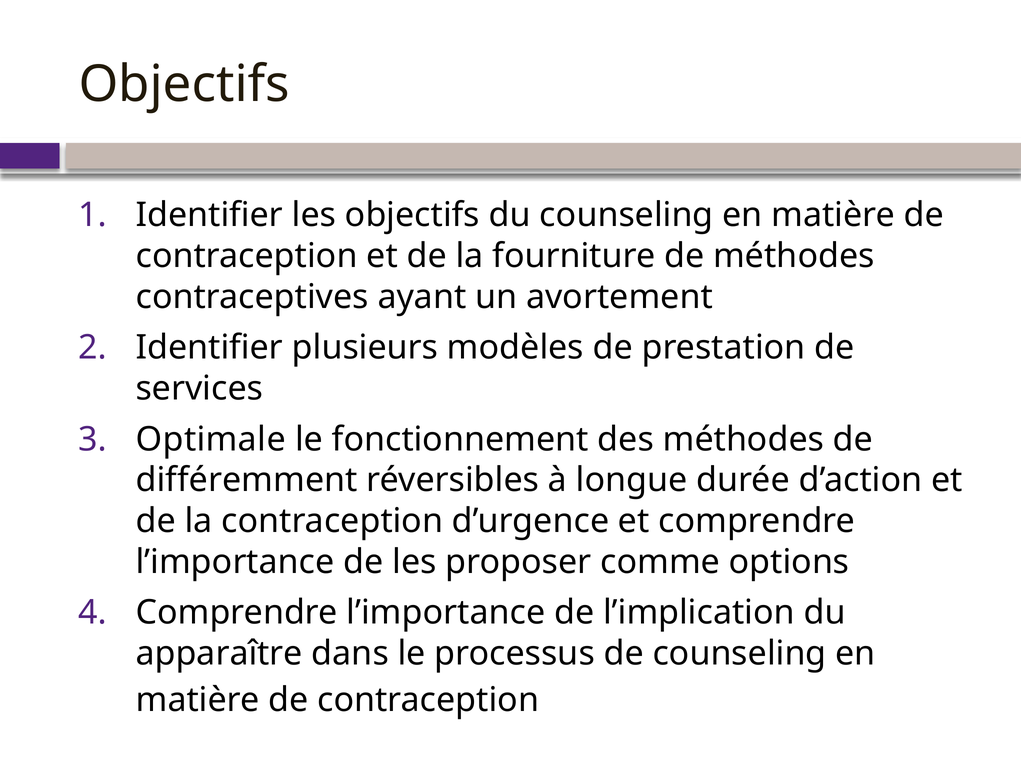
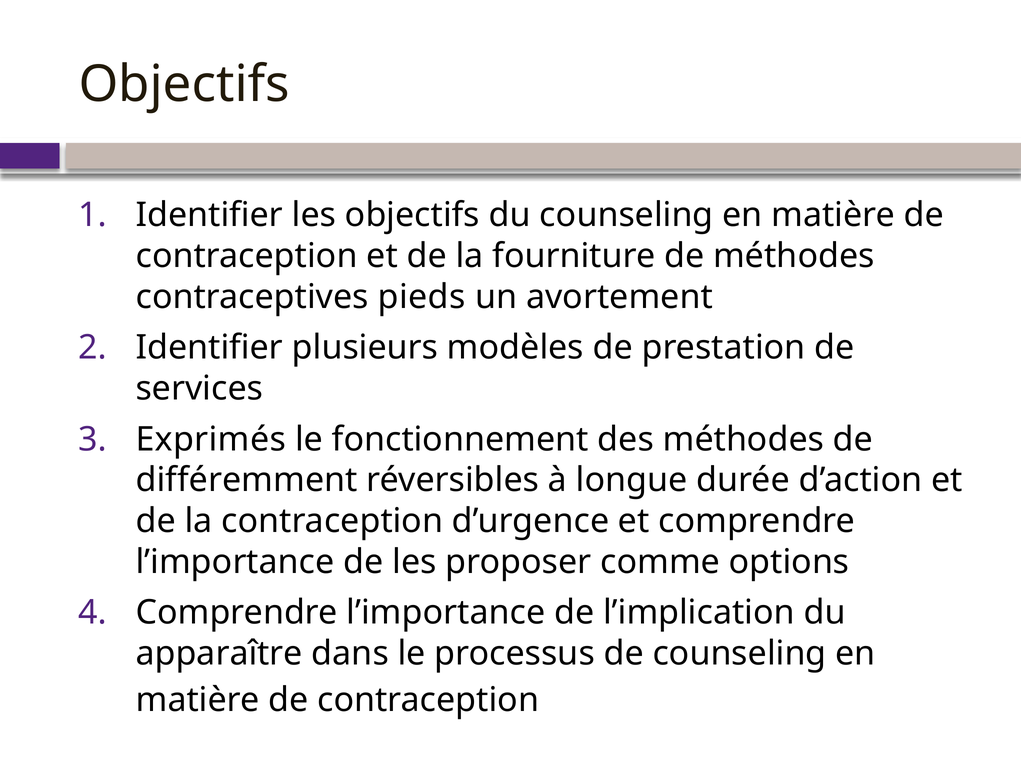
ayant: ayant -> pieds
Optimale: Optimale -> Exprimés
